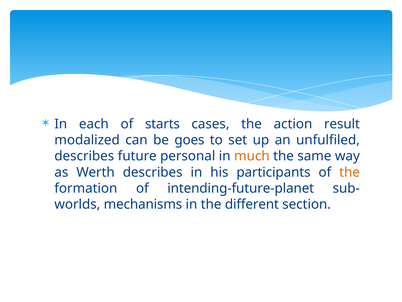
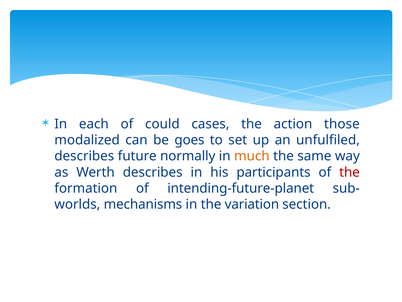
starts: starts -> could
result: result -> those
personal: personal -> normally
the at (350, 172) colour: orange -> red
different: different -> variation
